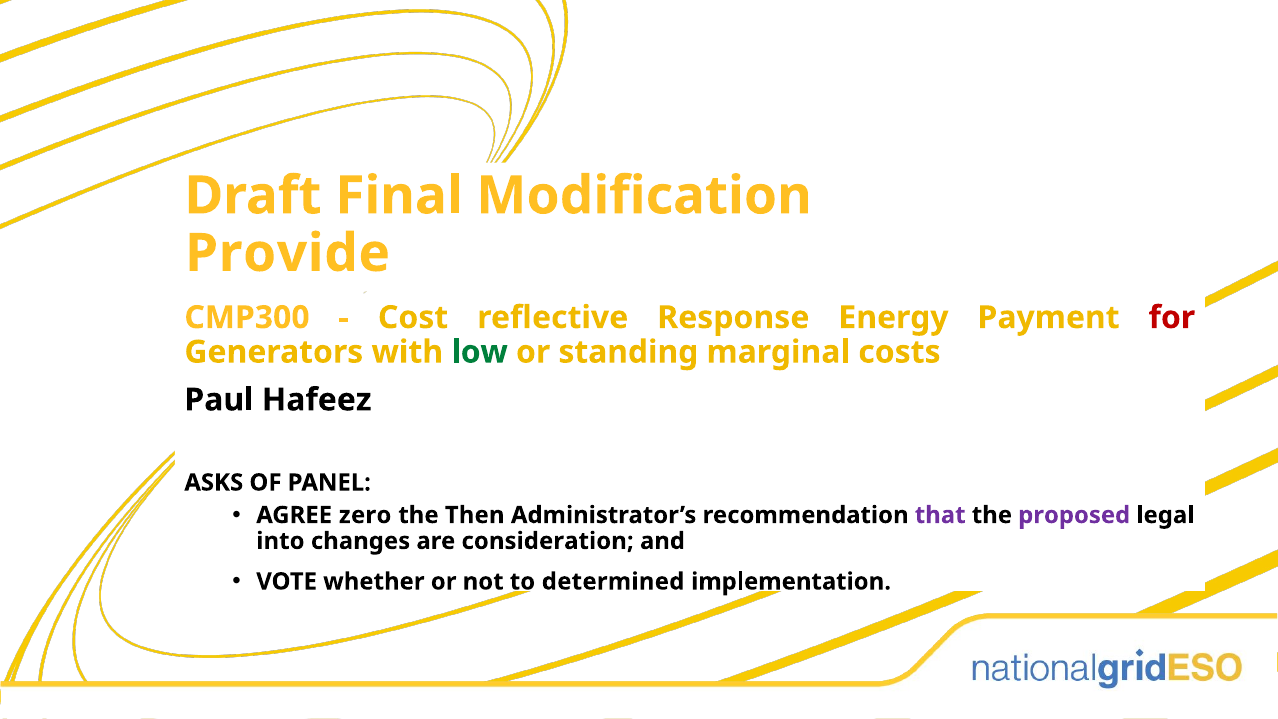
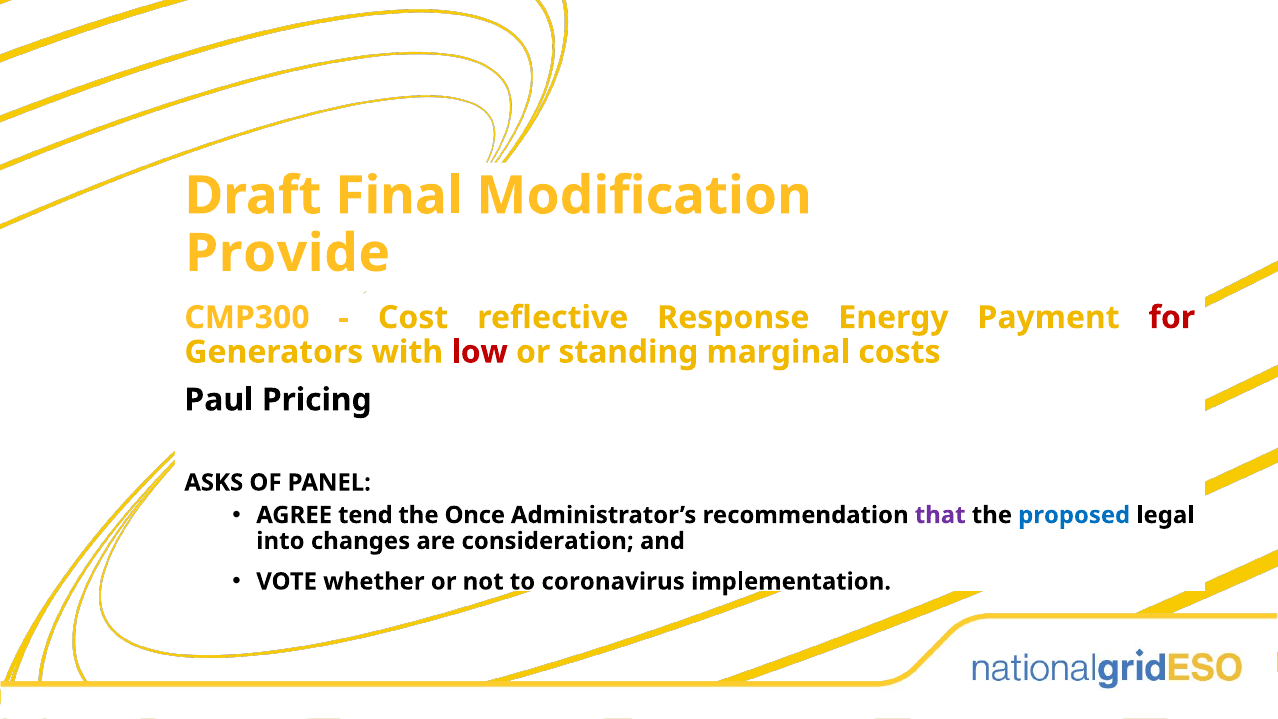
low colour: green -> red
Hafeez: Hafeez -> Pricing
zero: zero -> tend
Then: Then -> Once
proposed colour: purple -> blue
determined: determined -> coronavirus
